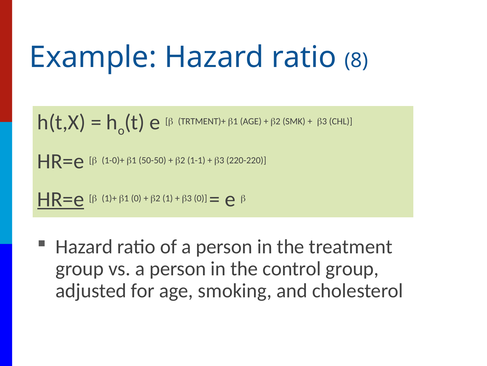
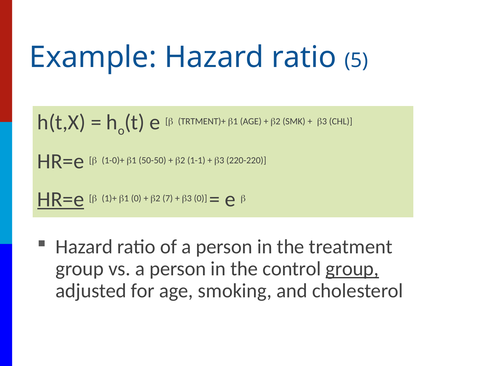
8: 8 -> 5
1: 1 -> 7
group at (352, 268) underline: none -> present
